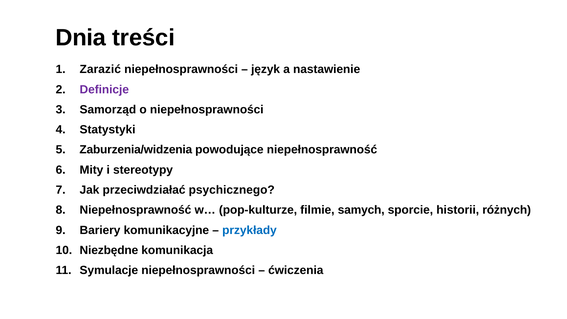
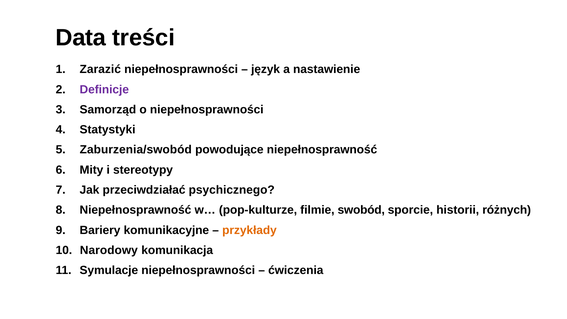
Dnia: Dnia -> Data
Zaburzenia/widzenia: Zaburzenia/widzenia -> Zaburzenia/swobód
samych: samych -> swobód
przykłady colour: blue -> orange
Niezbędne: Niezbędne -> Narodowy
